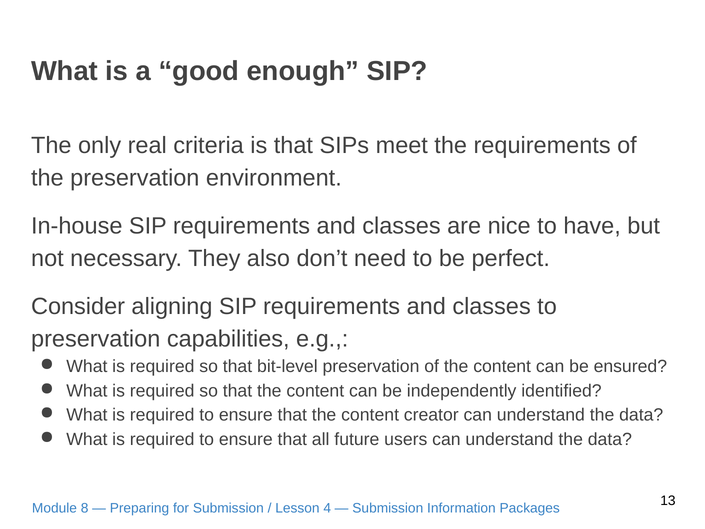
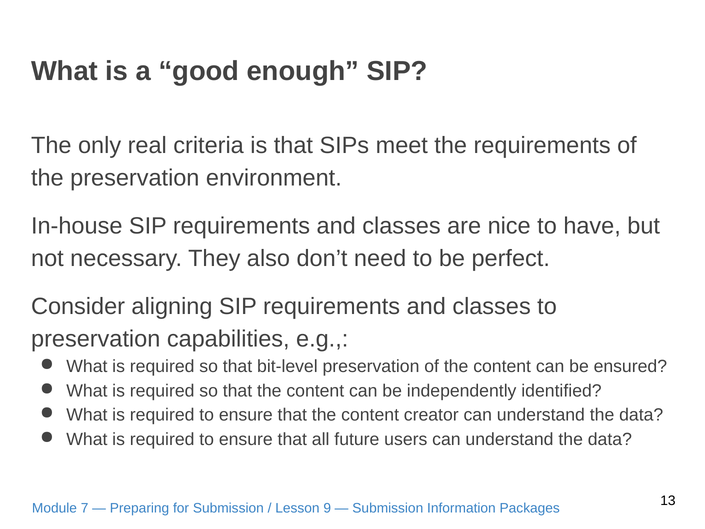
8: 8 -> 7
4: 4 -> 9
